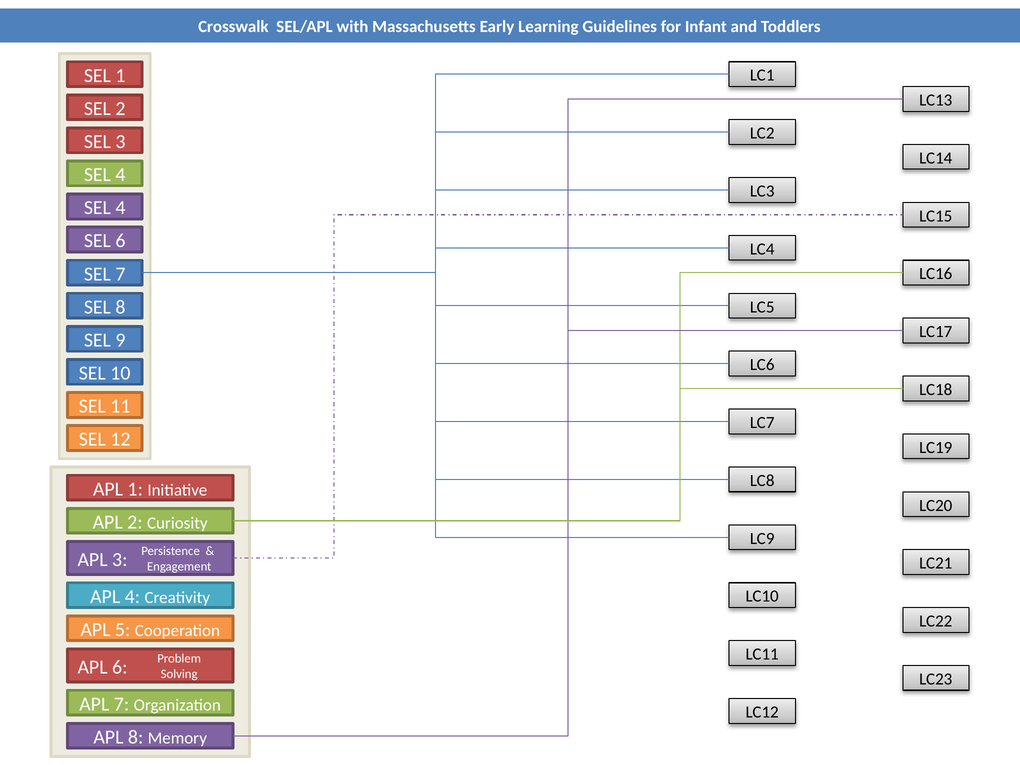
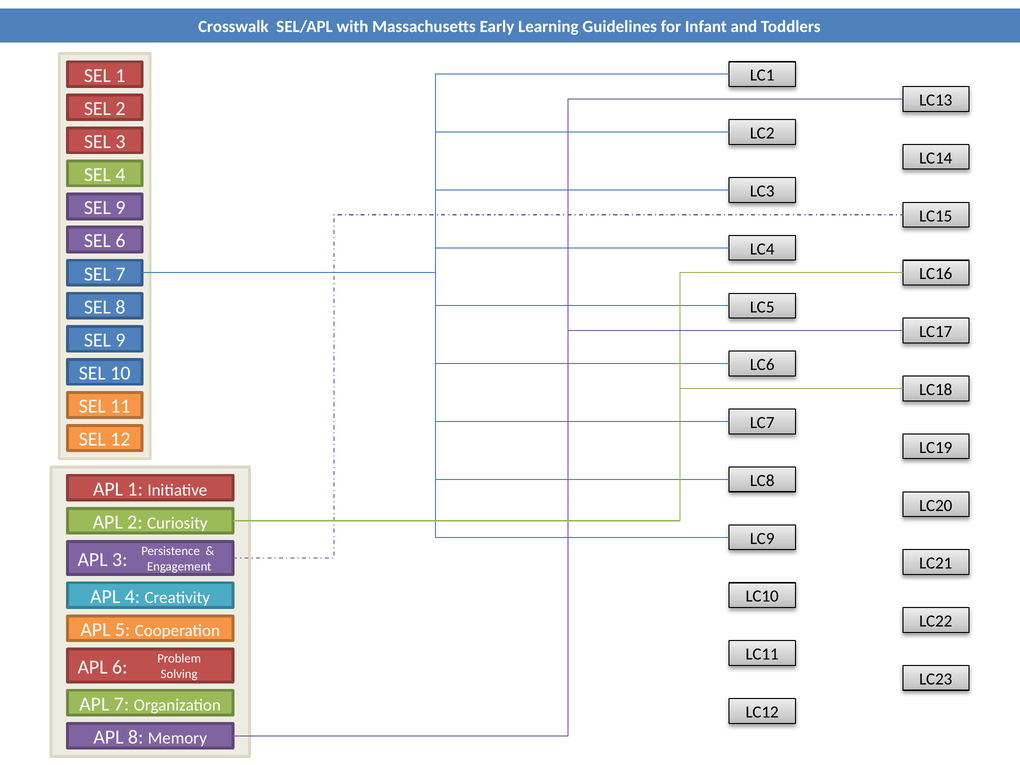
4 at (120, 208): 4 -> 9
